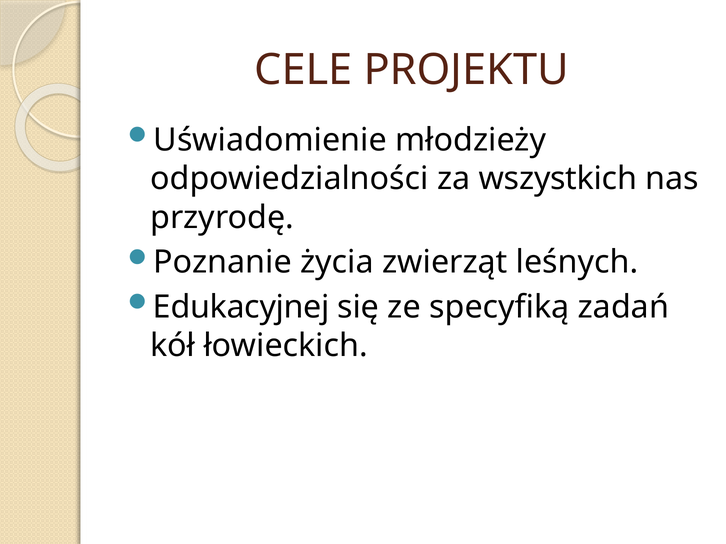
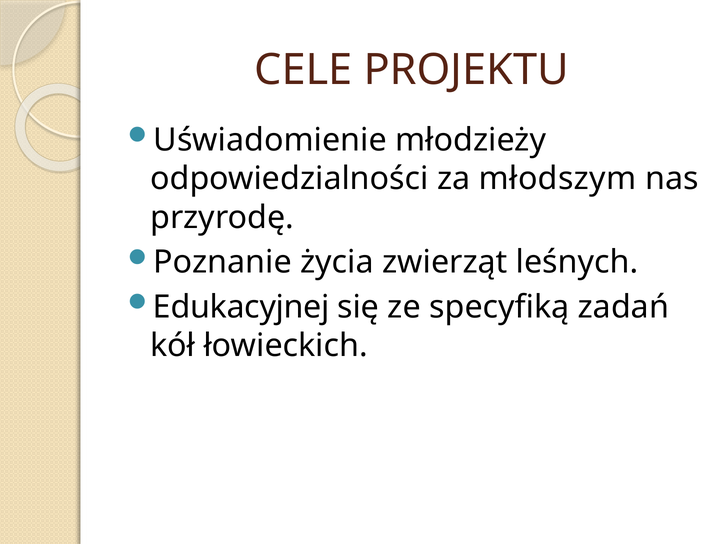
wszystkich: wszystkich -> młodszym
